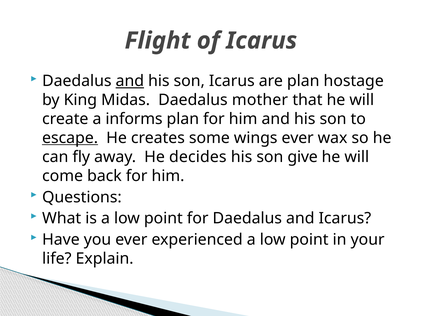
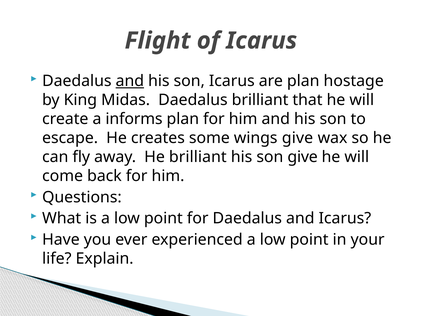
Daedalus mother: mother -> brilliant
escape underline: present -> none
wings ever: ever -> give
He decides: decides -> brilliant
